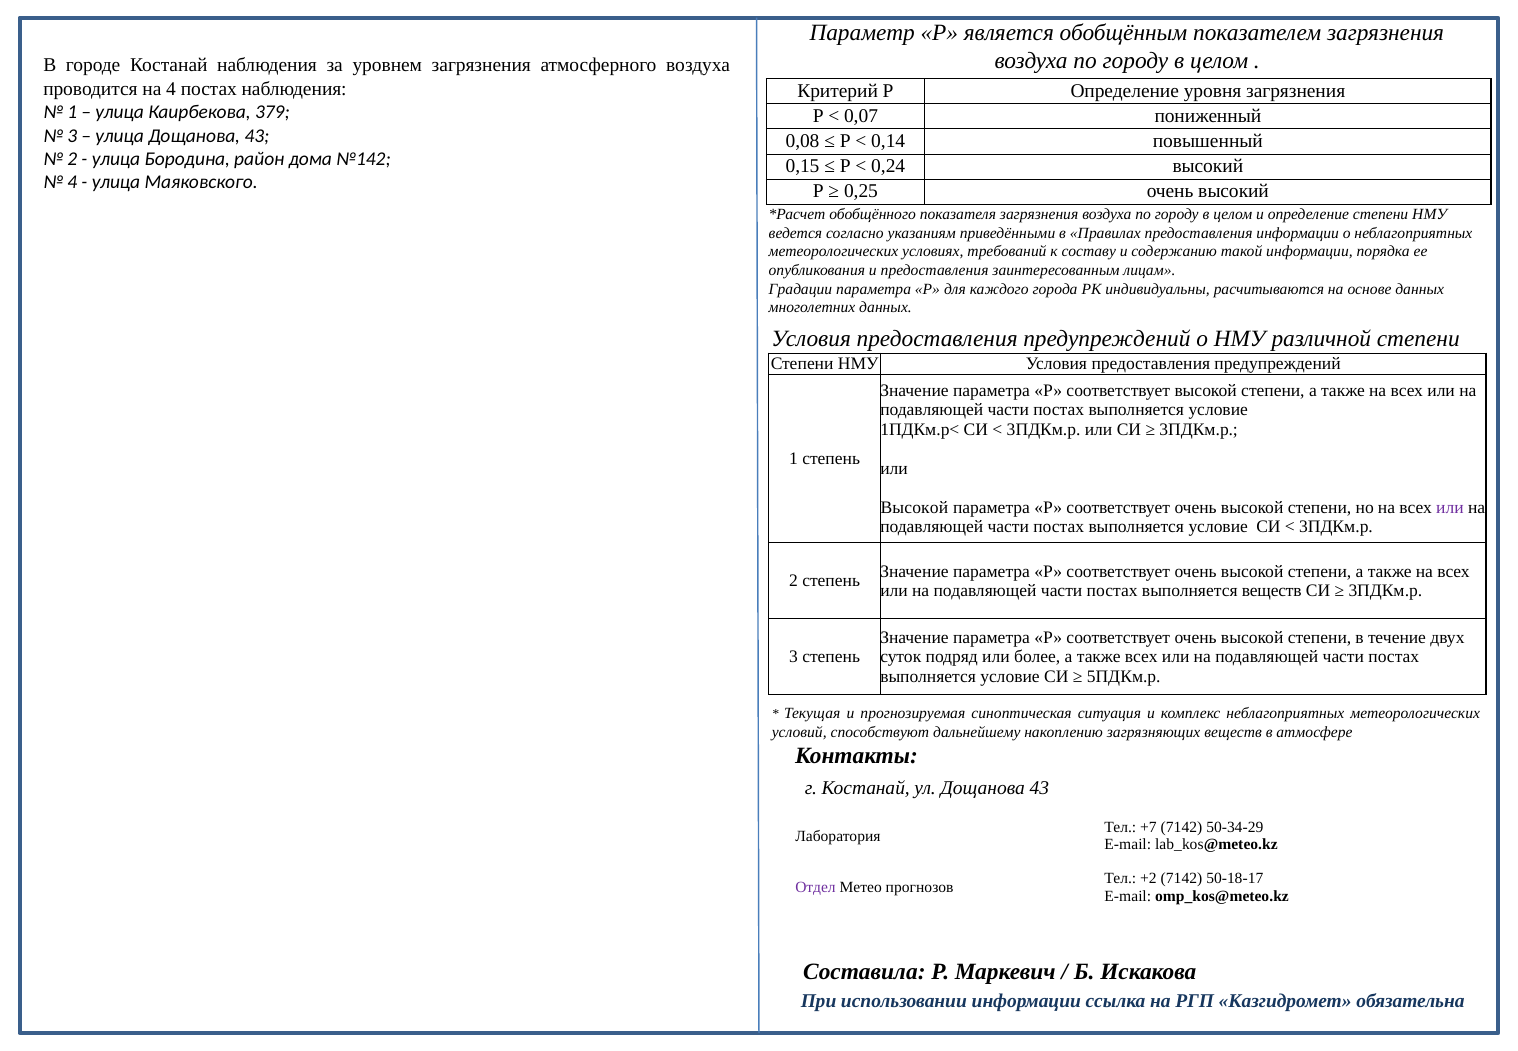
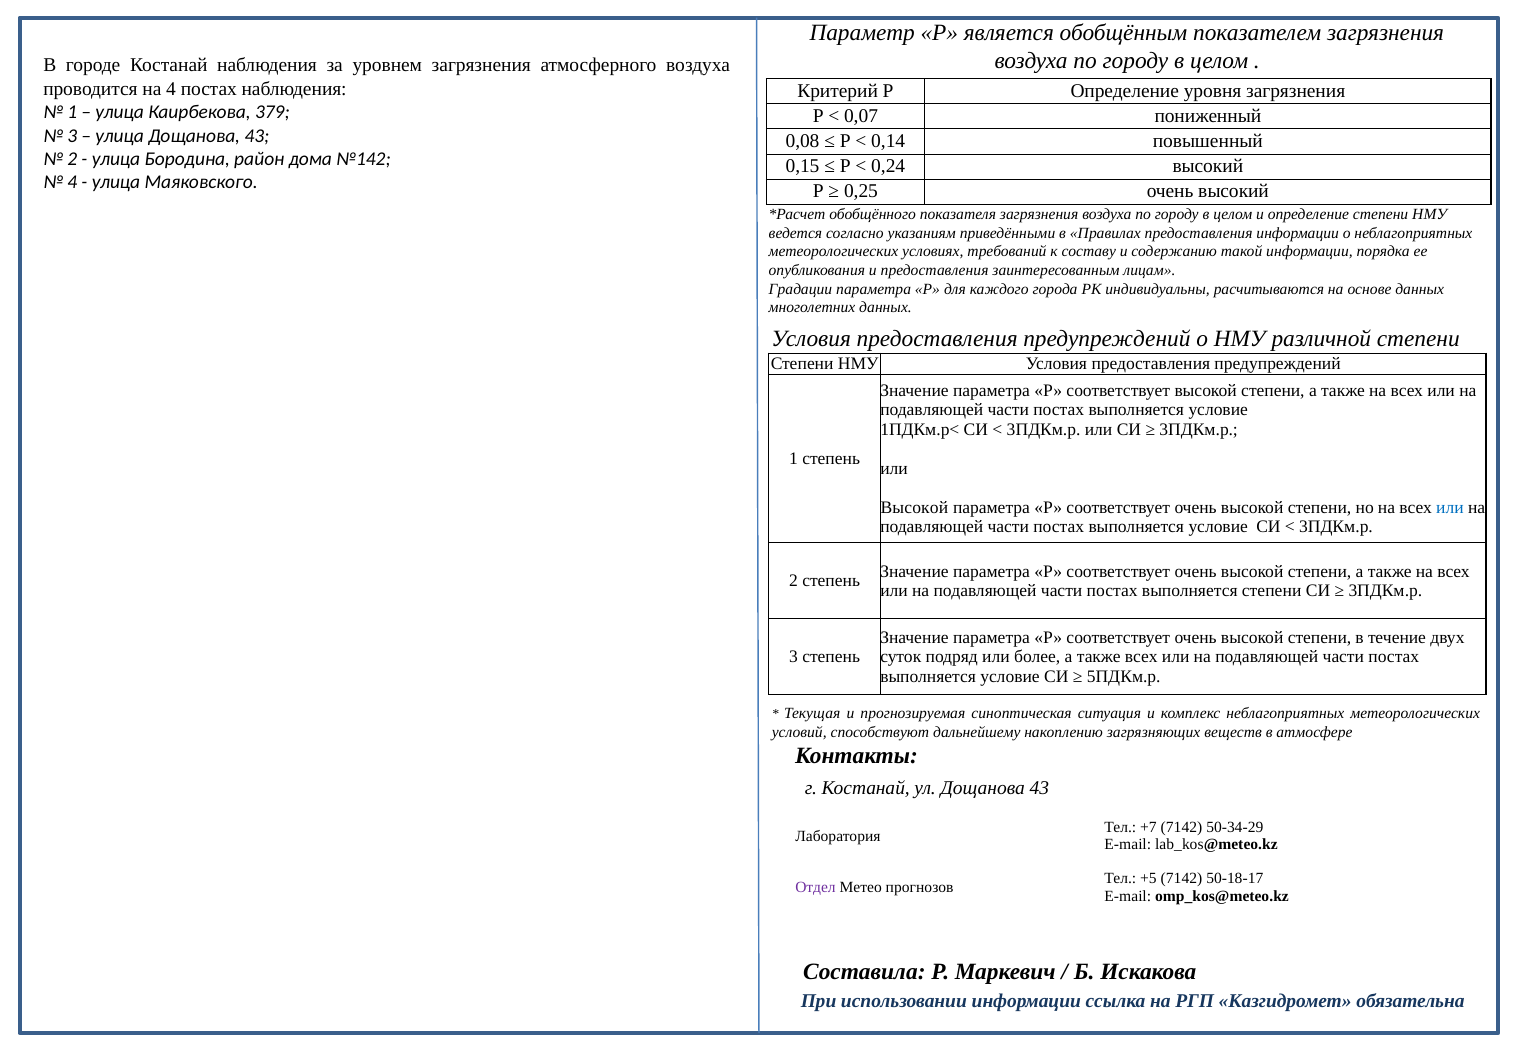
или at (1450, 507) colour: purple -> blue
выполняется веществ: веществ -> степени
+2: +2 -> +5
